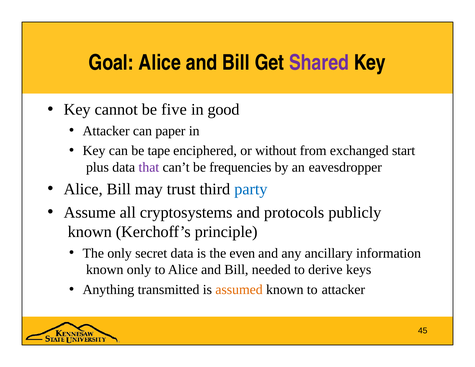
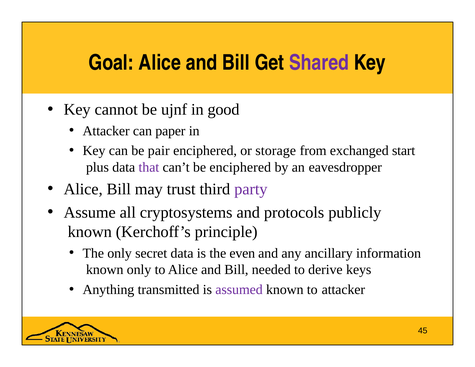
five: five -> ujnf
tape: tape -> pair
without: without -> storage
be frequencies: frequencies -> enciphered
party colour: blue -> purple
assumed colour: orange -> purple
